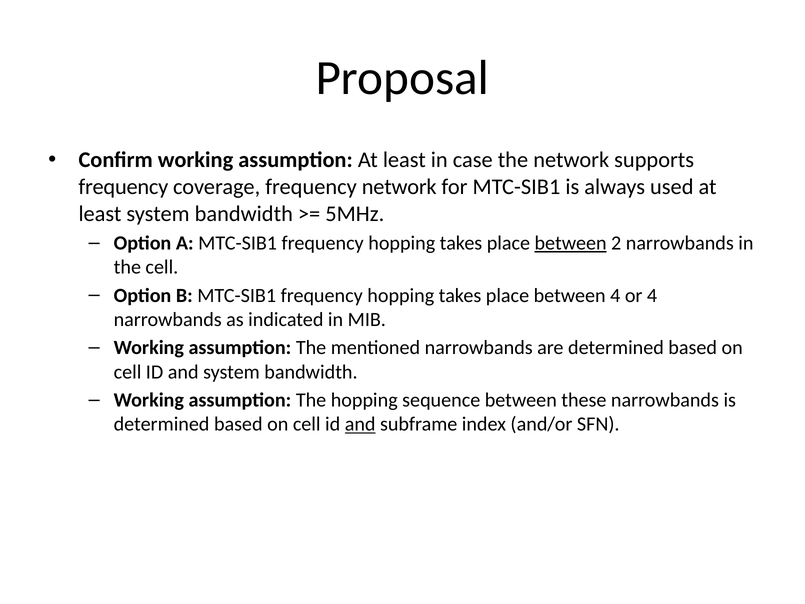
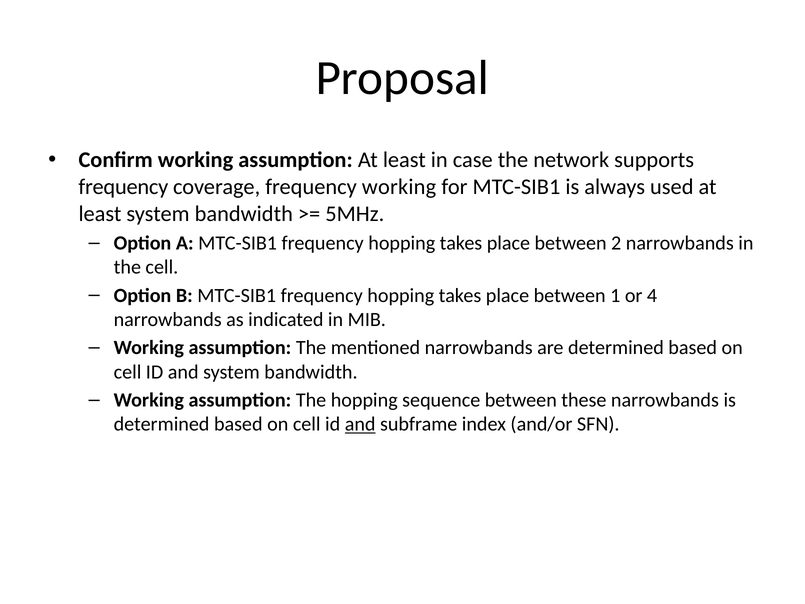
frequency network: network -> working
between at (571, 243) underline: present -> none
between 4: 4 -> 1
